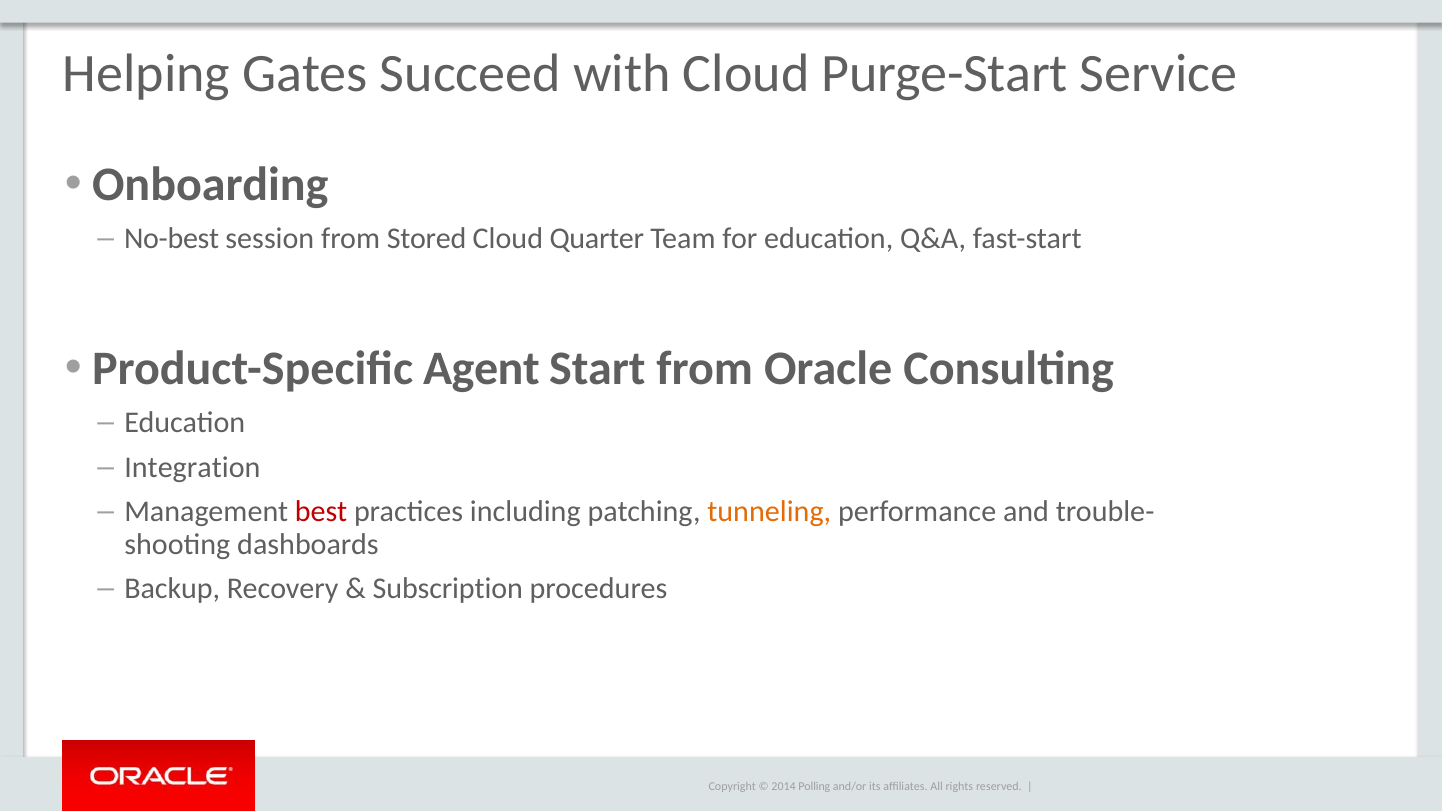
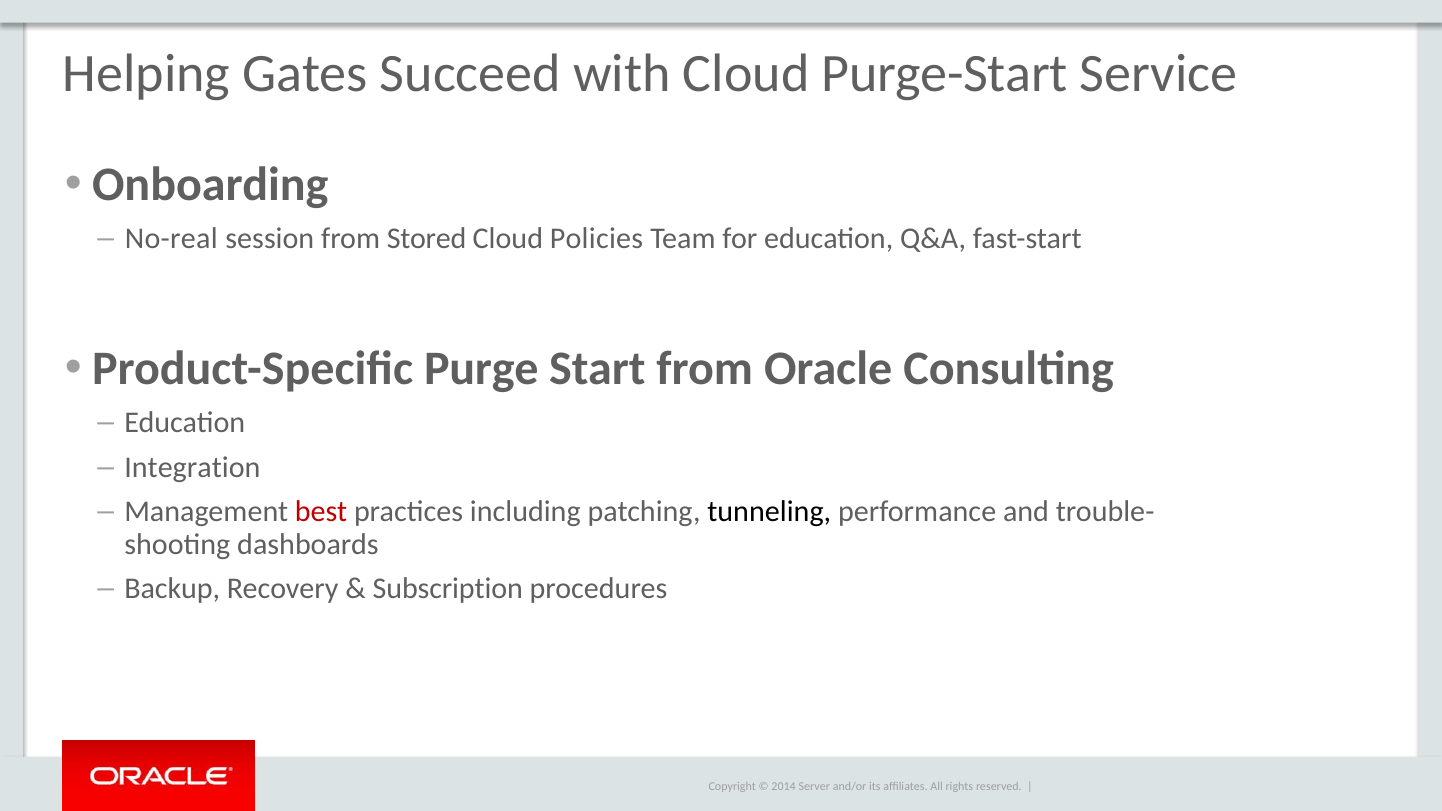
No-best: No-best -> No-real
Quarter: Quarter -> Policies
Agent: Agent -> Purge
tunneling colour: orange -> black
Polling: Polling -> Server
